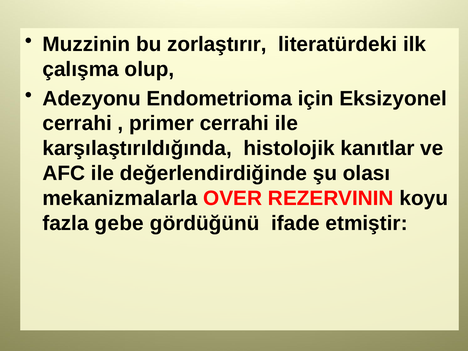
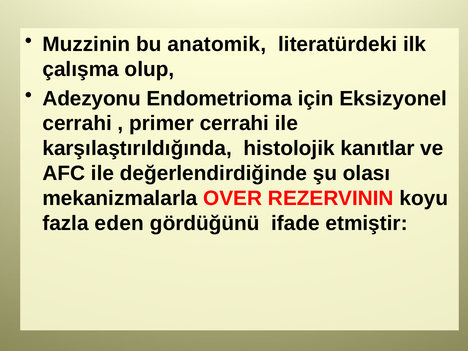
zorlaştırır: zorlaştırır -> anatomik
gebe: gebe -> eden
